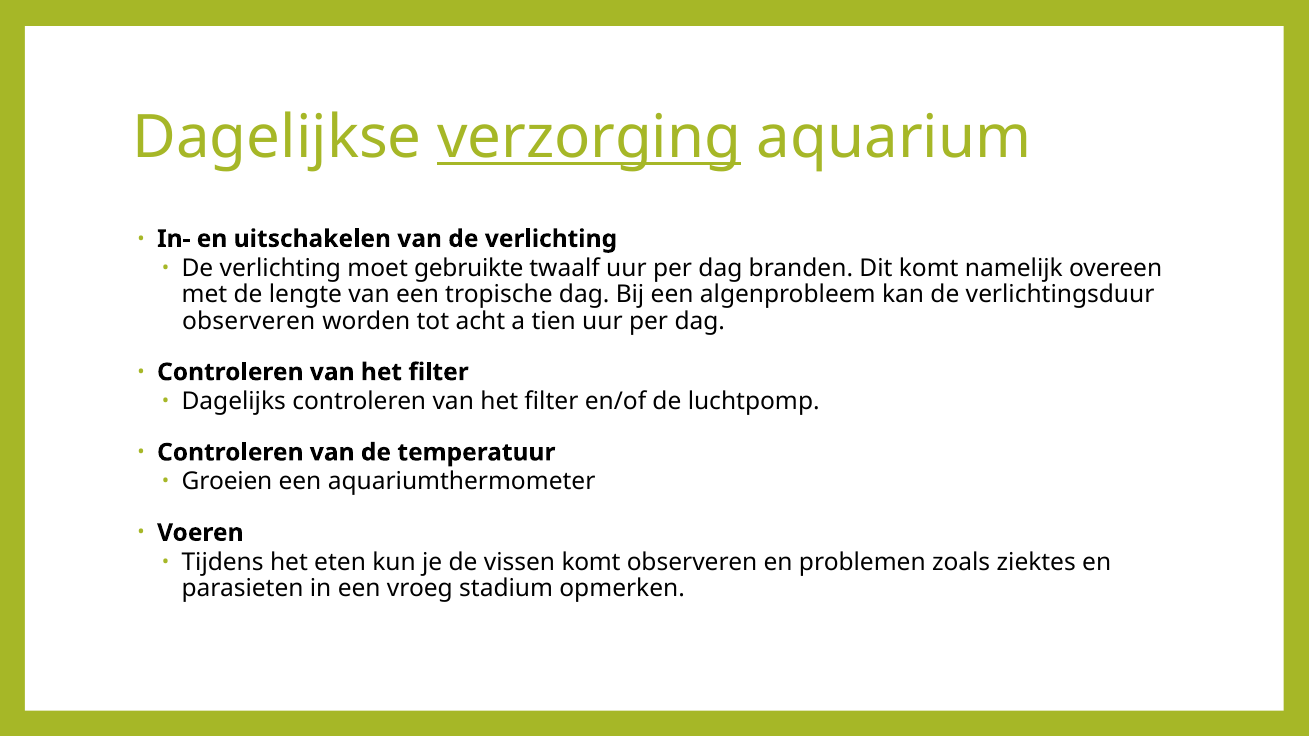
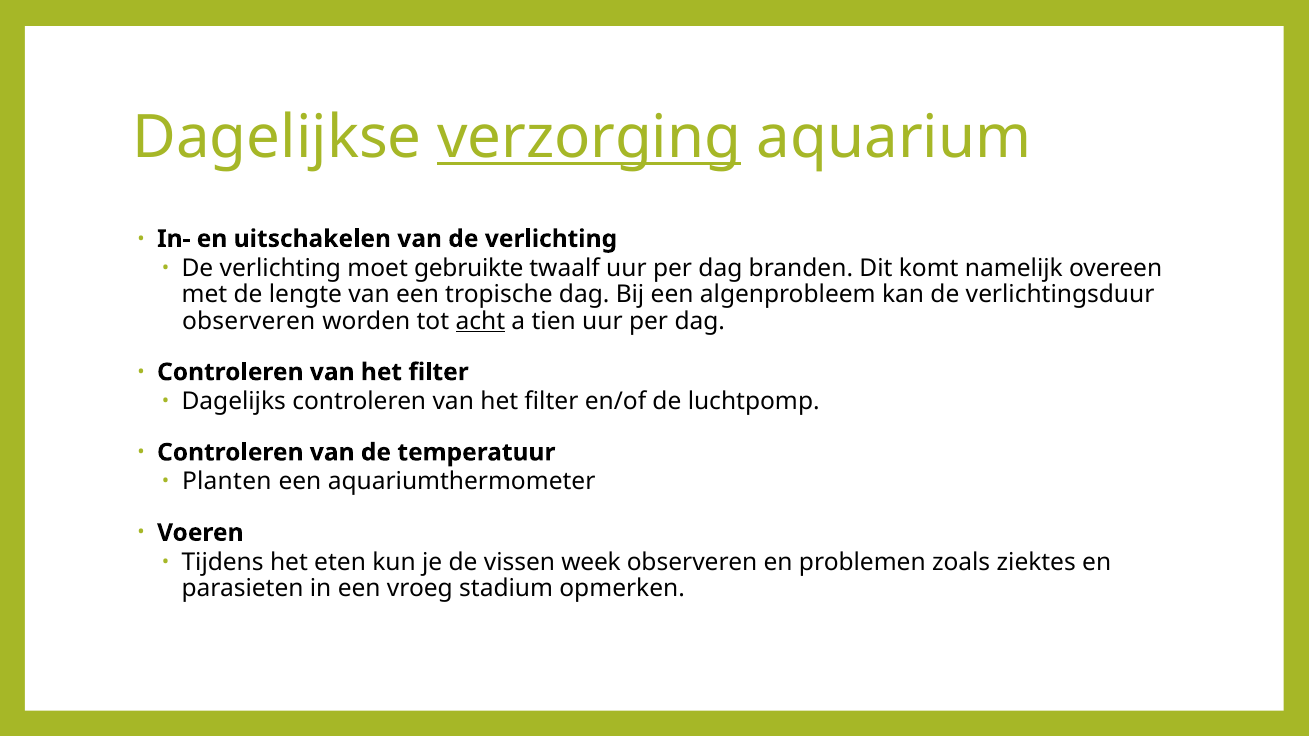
acht underline: none -> present
Groeien: Groeien -> Planten
vissen komt: komt -> week
